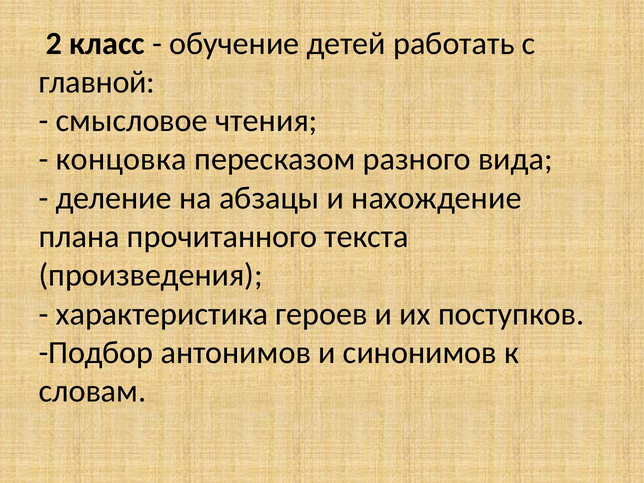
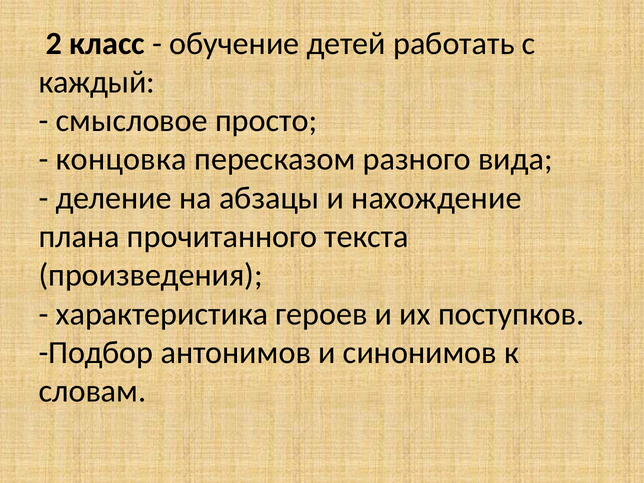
главной: главной -> каждый
чтения: чтения -> просто
